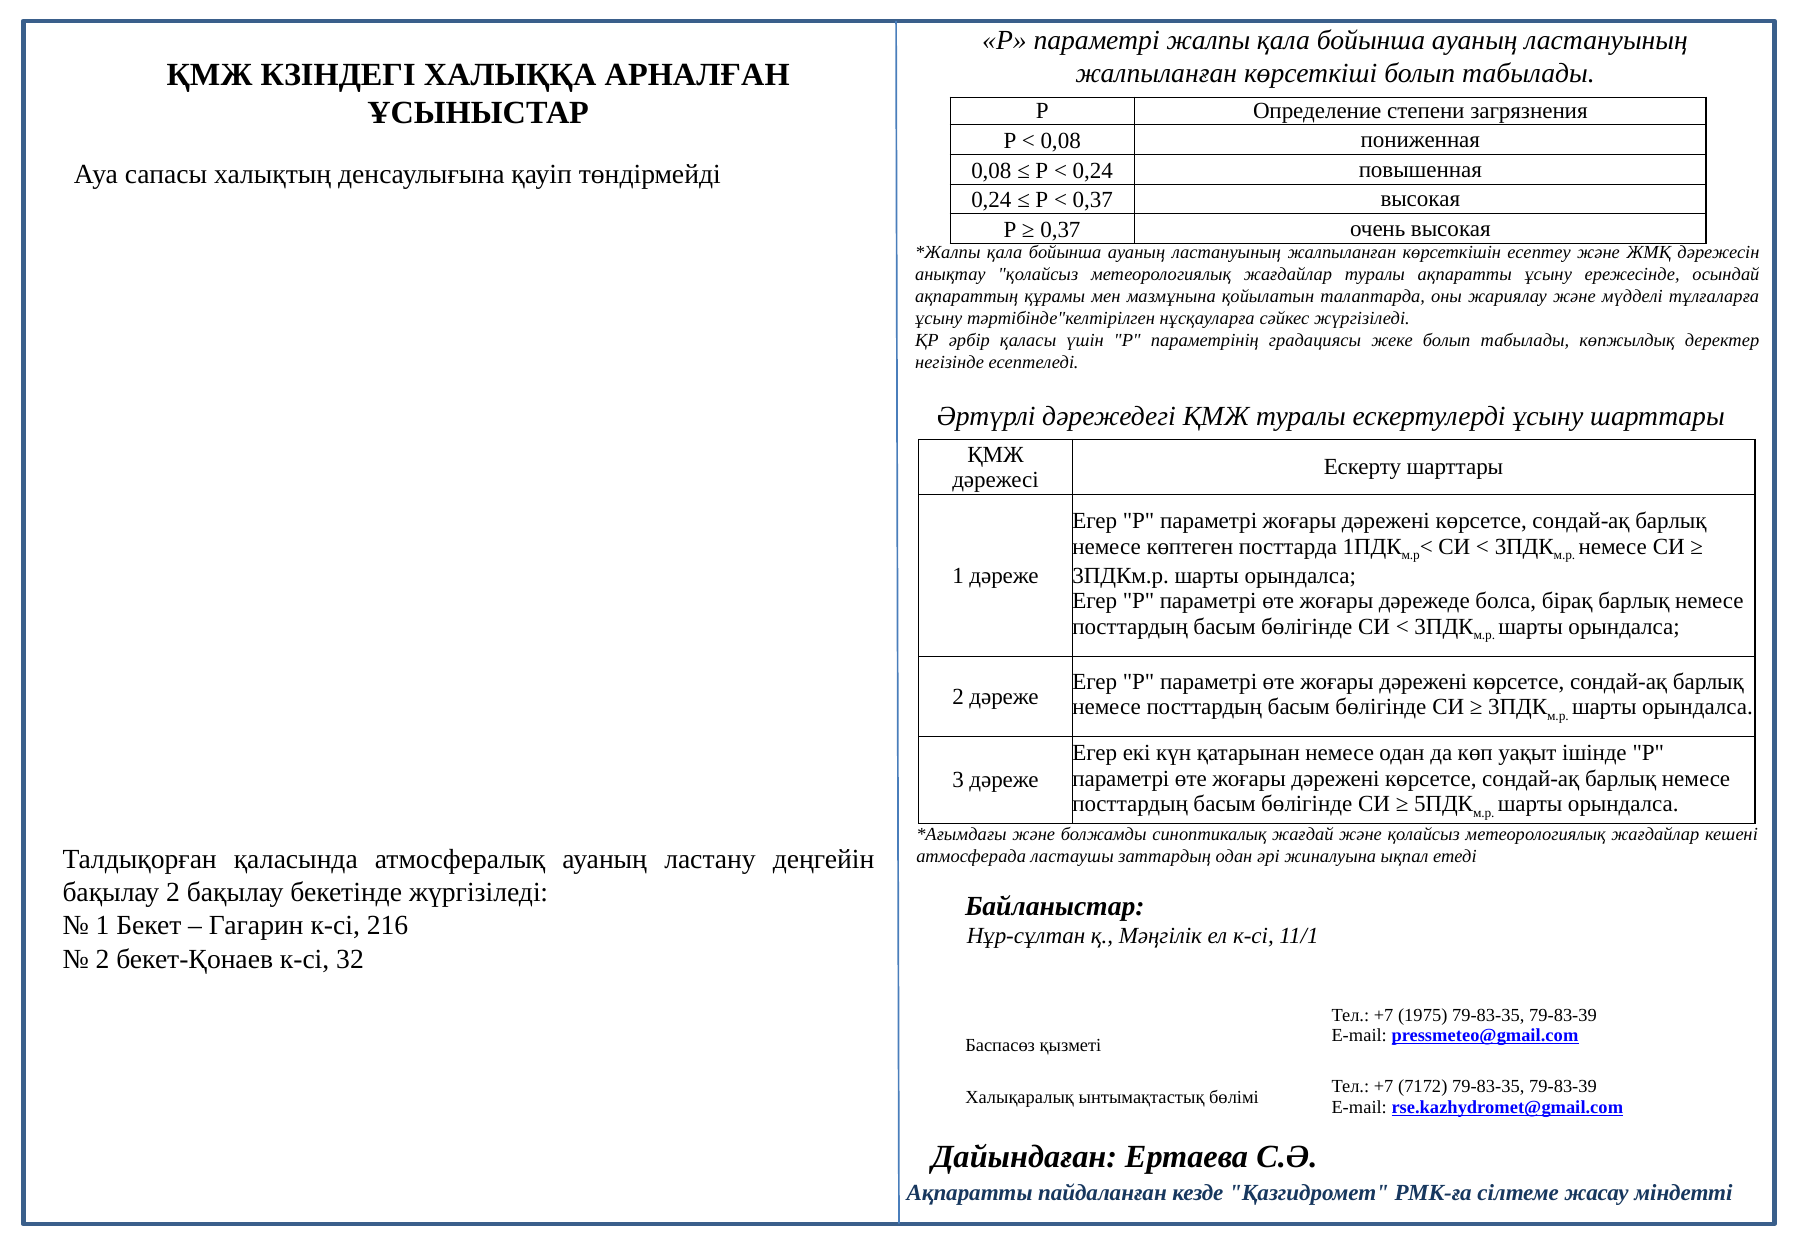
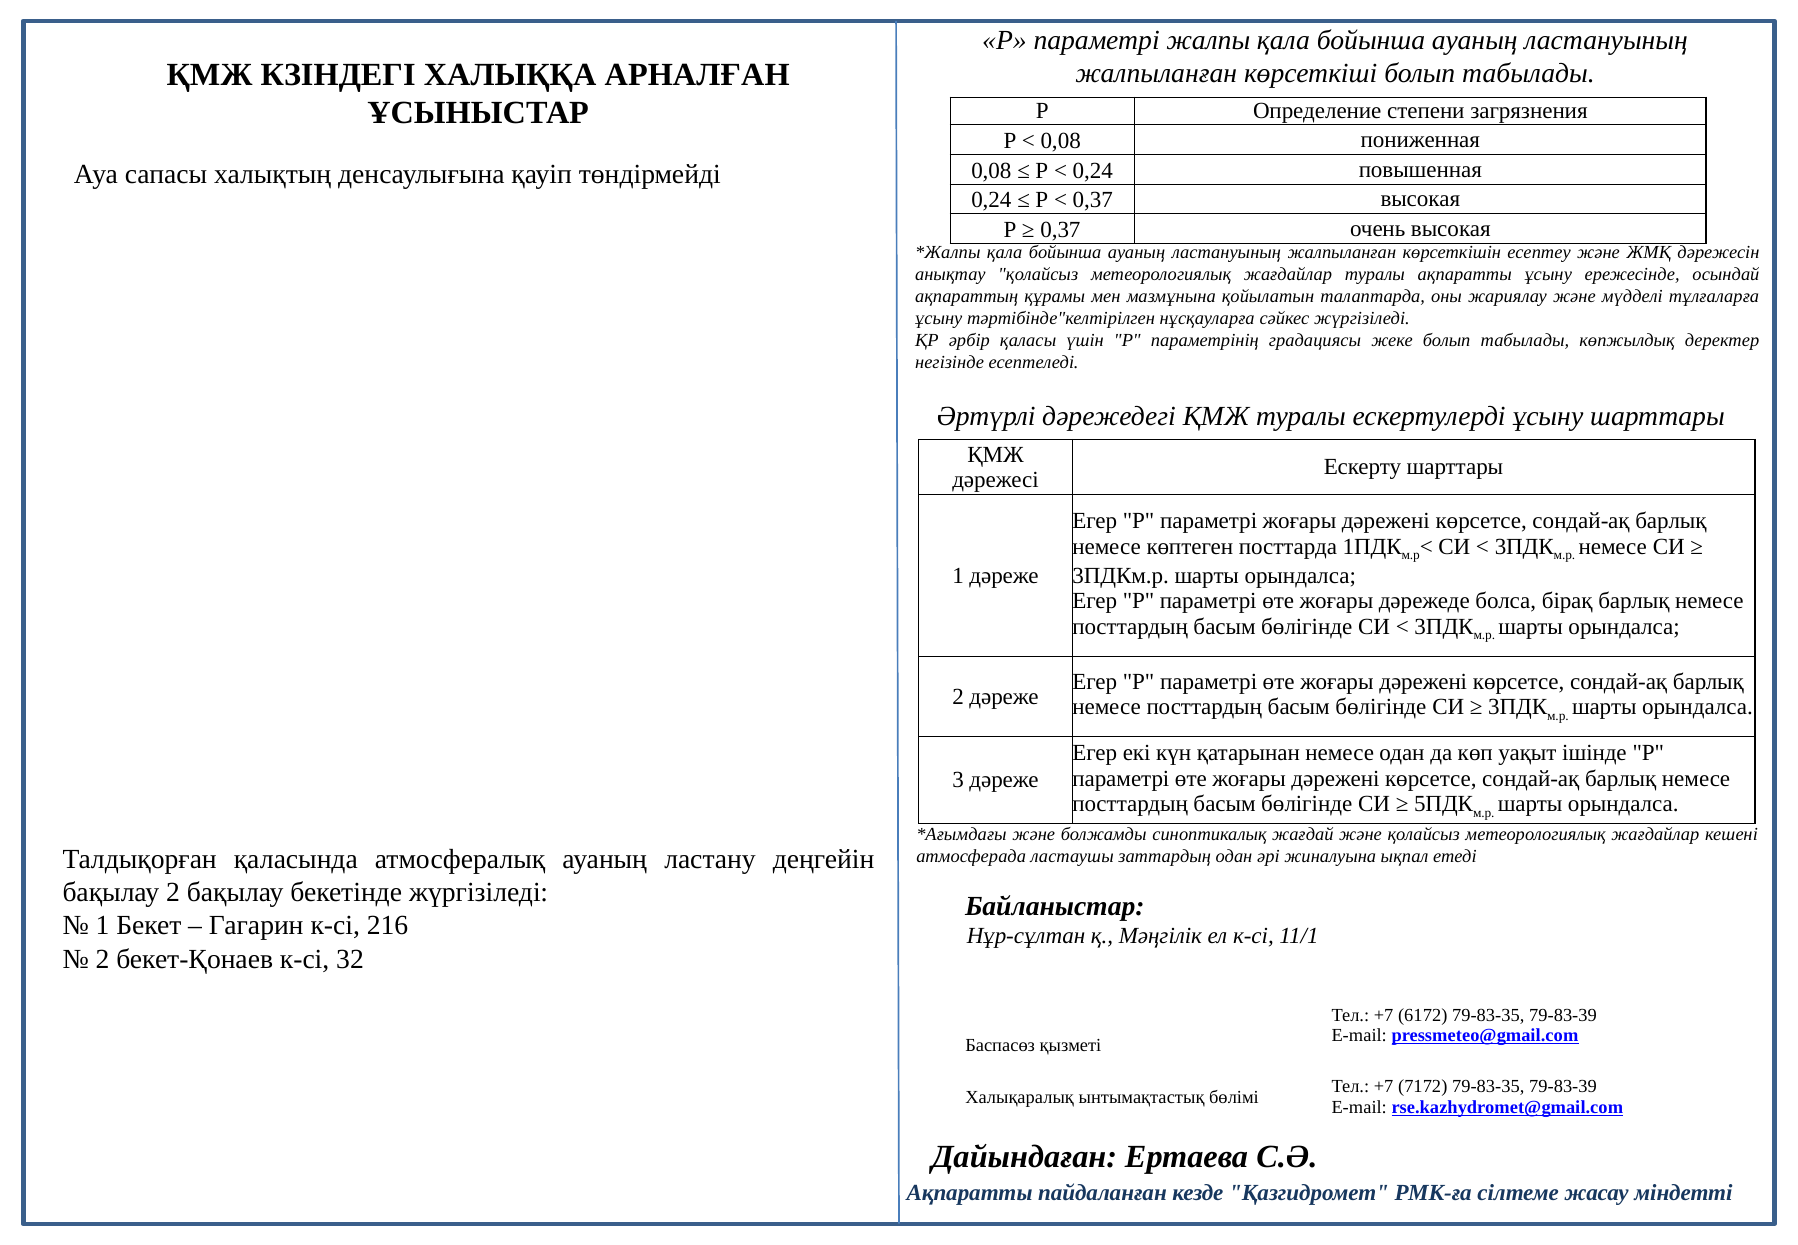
1975: 1975 -> 6172
